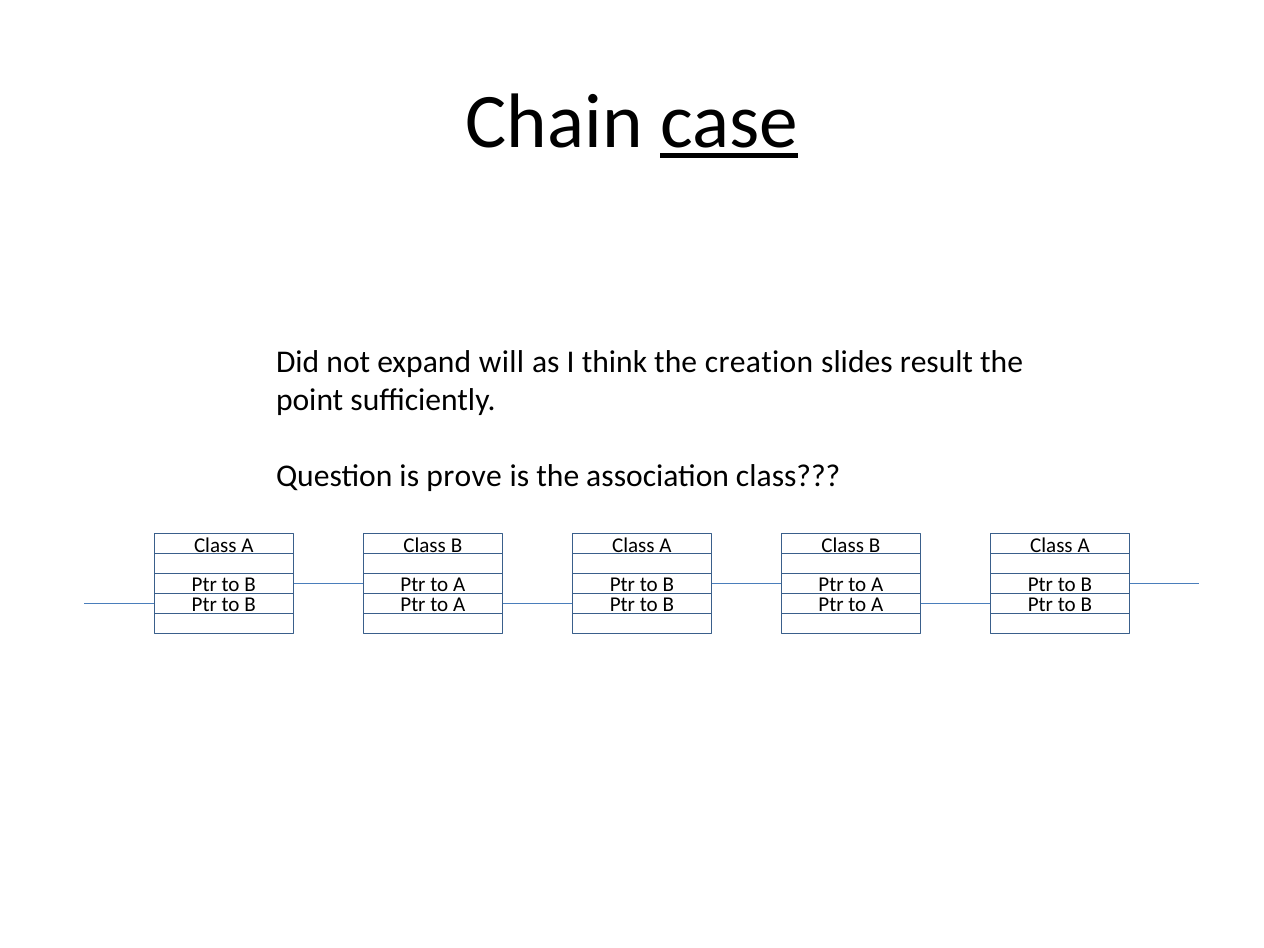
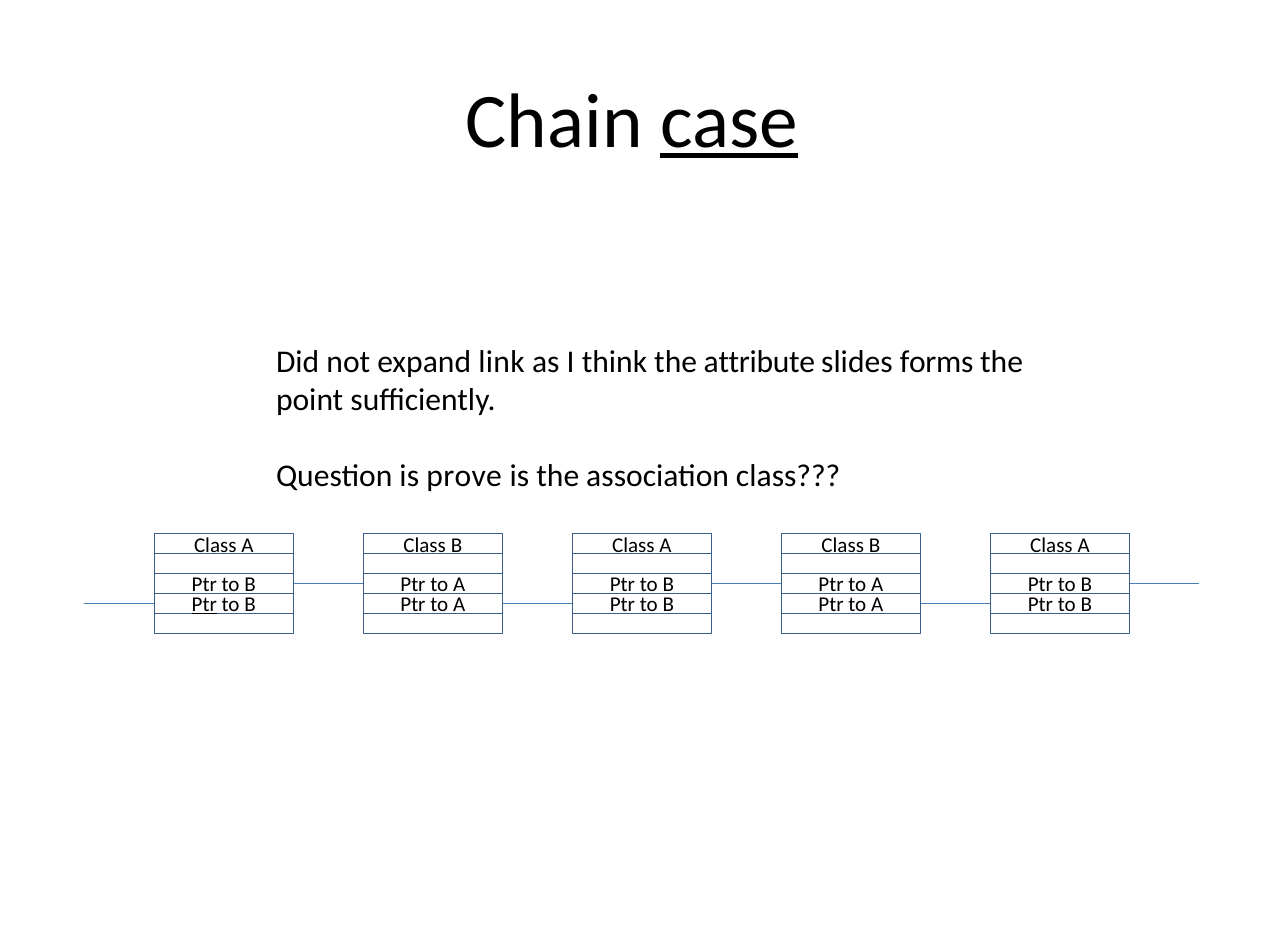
will: will -> link
creation: creation -> attribute
result: result -> forms
Ptr at (204, 605) underline: none -> present
